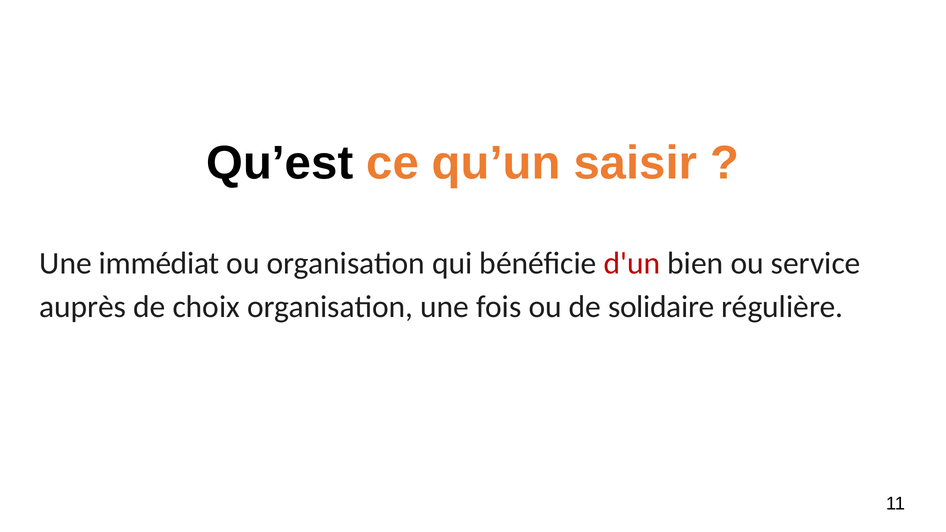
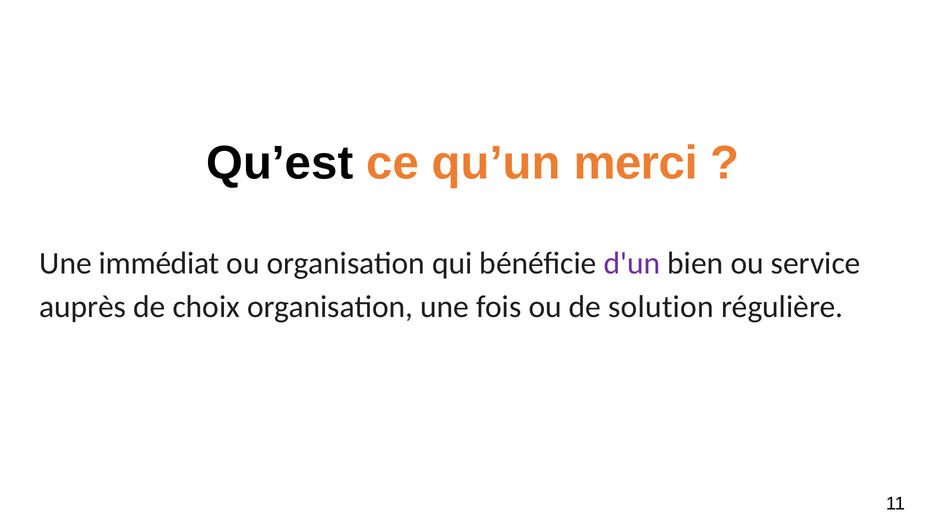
saisir: saisir -> merci
d'un colour: red -> purple
solidaire: solidaire -> solution
